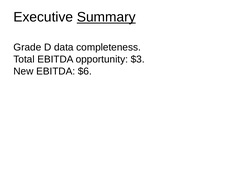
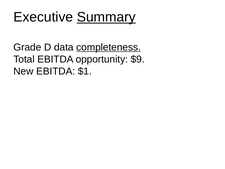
completeness underline: none -> present
$3: $3 -> $9
$6: $6 -> $1
